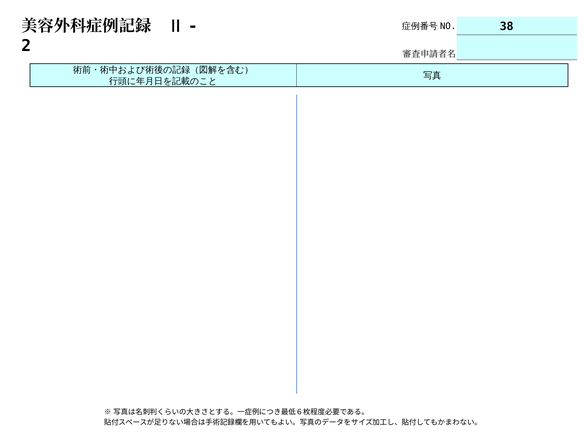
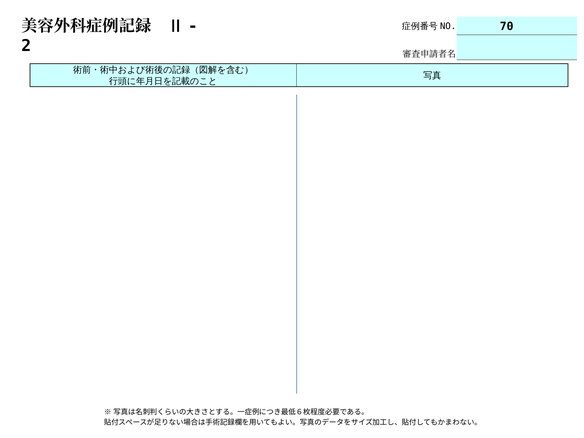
38: 38 -> 70
